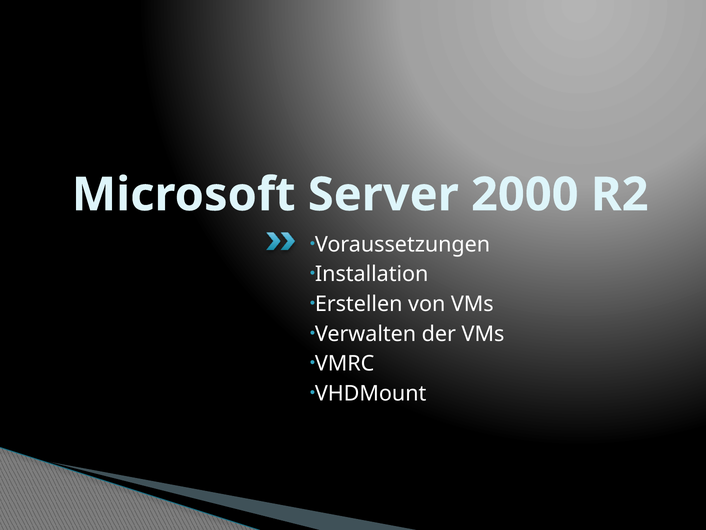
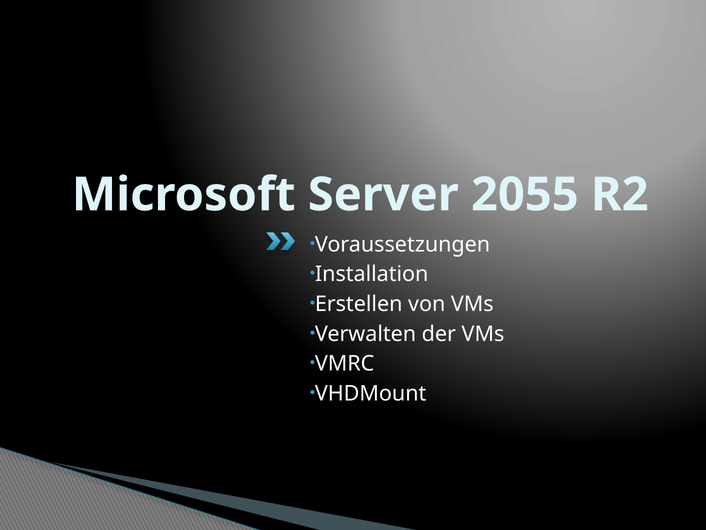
2000: 2000 -> 2055
